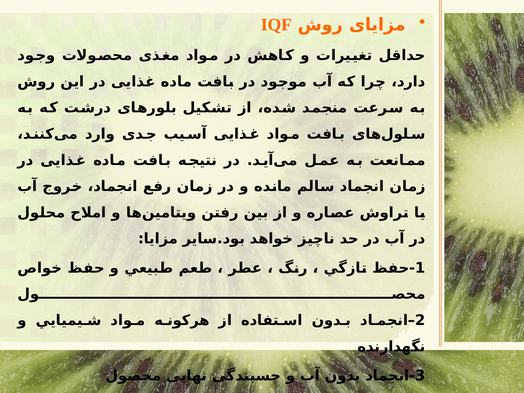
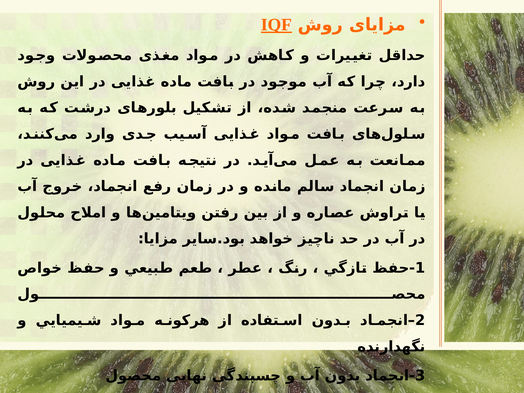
IQF underline: none -> present
